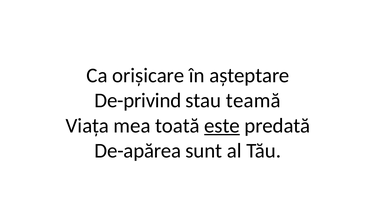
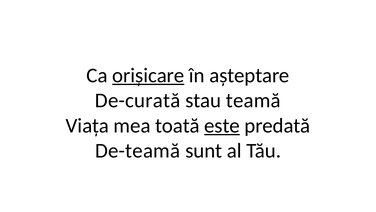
orișicare underline: none -> present
De-privind: De-privind -> De-curată
De-apărea: De-apărea -> De-teamă
